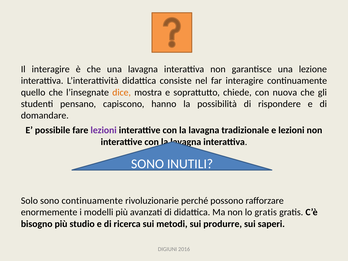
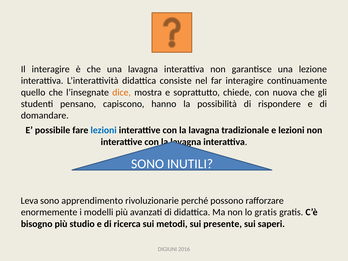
lezioni at (104, 130) colour: purple -> blue
Solo: Solo -> Leva
sono continuamente: continuamente -> apprendimento
produrre: produrre -> presente
